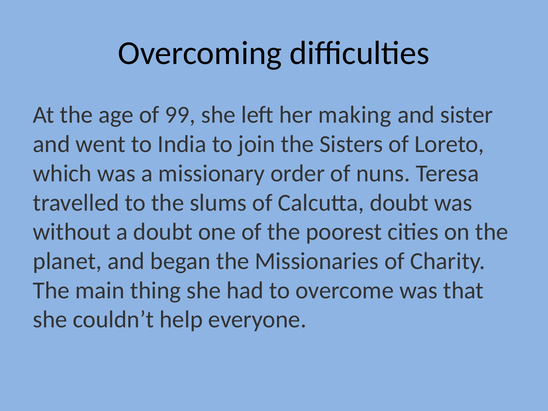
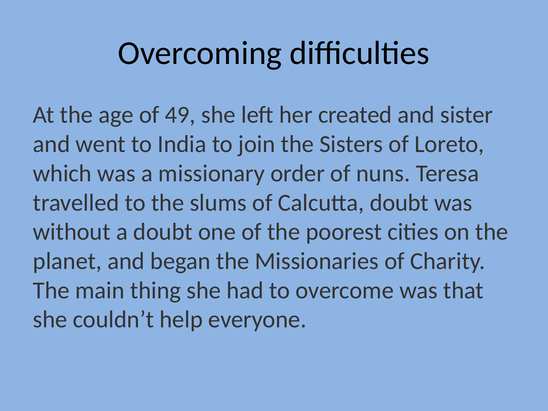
99: 99 -> 49
making: making -> created
